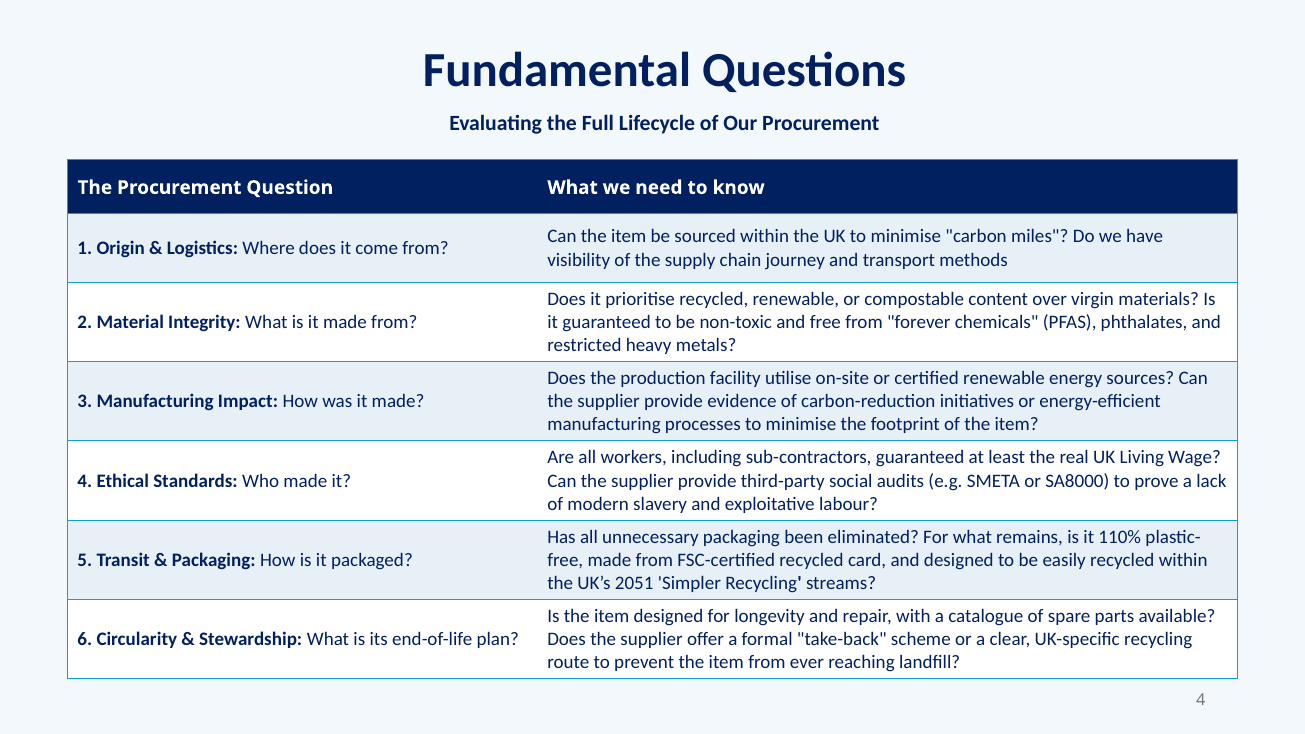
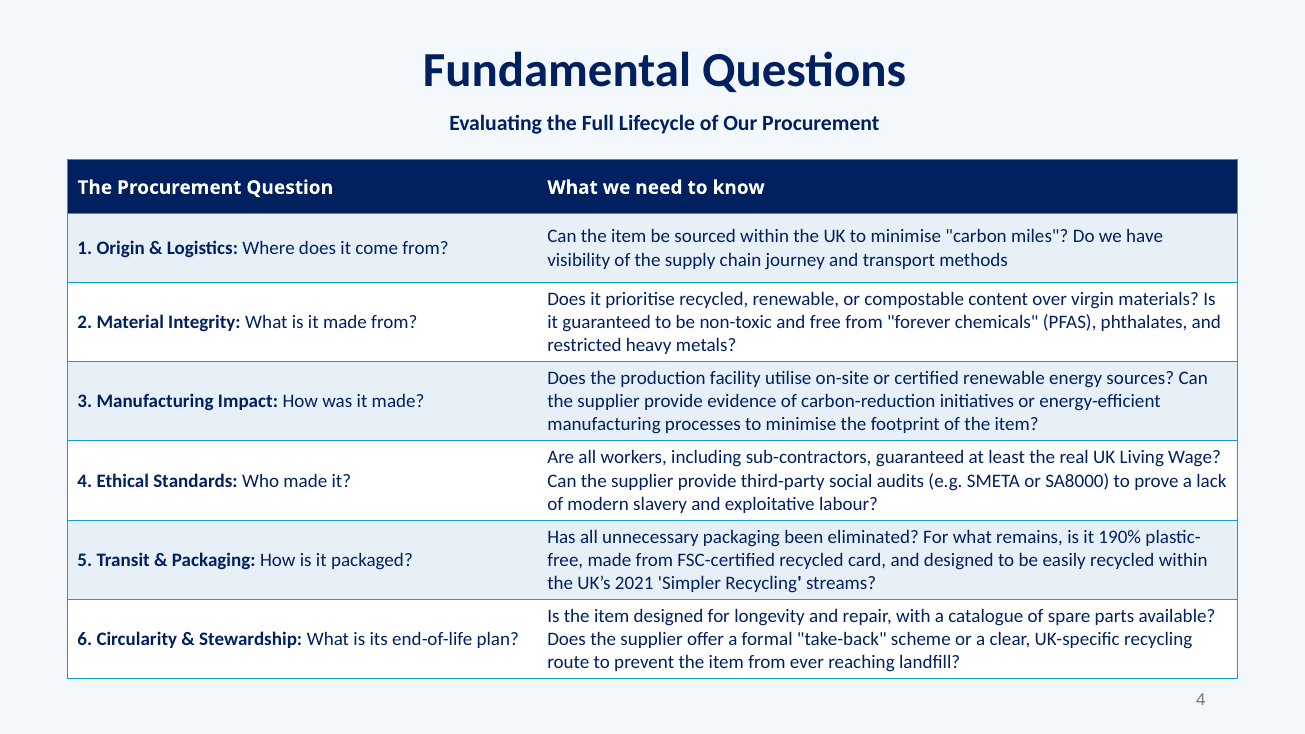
110%: 110% -> 190%
2051: 2051 -> 2021
